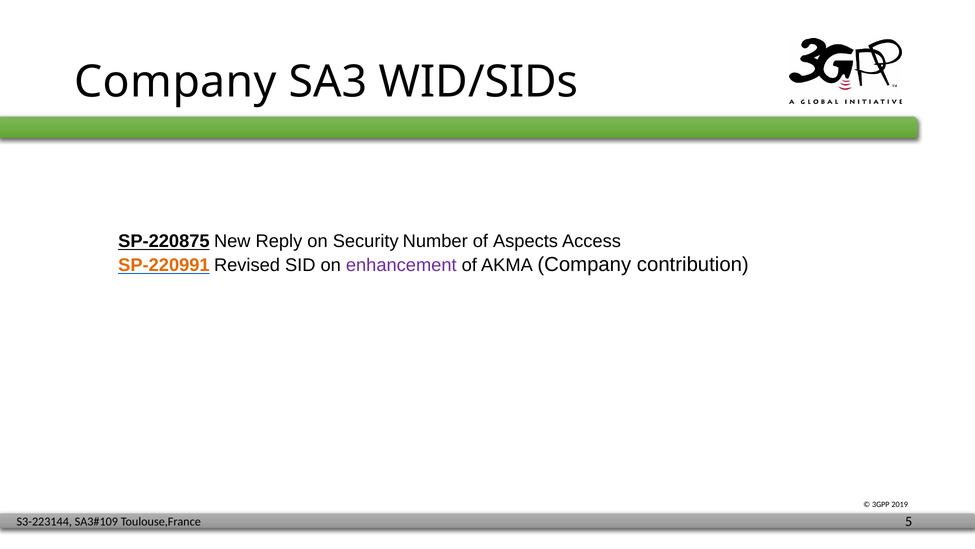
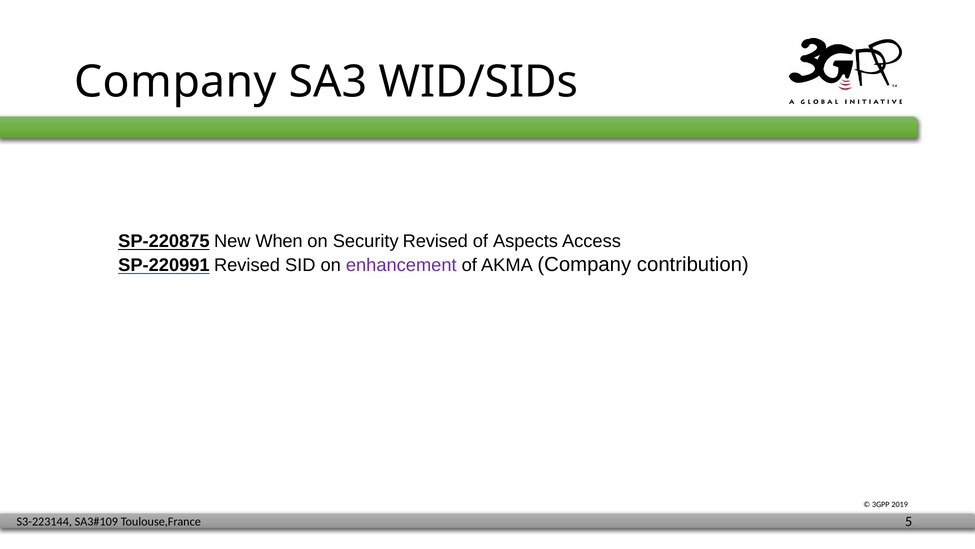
Reply: Reply -> When
Security Number: Number -> Revised
SP-220991 colour: orange -> black
